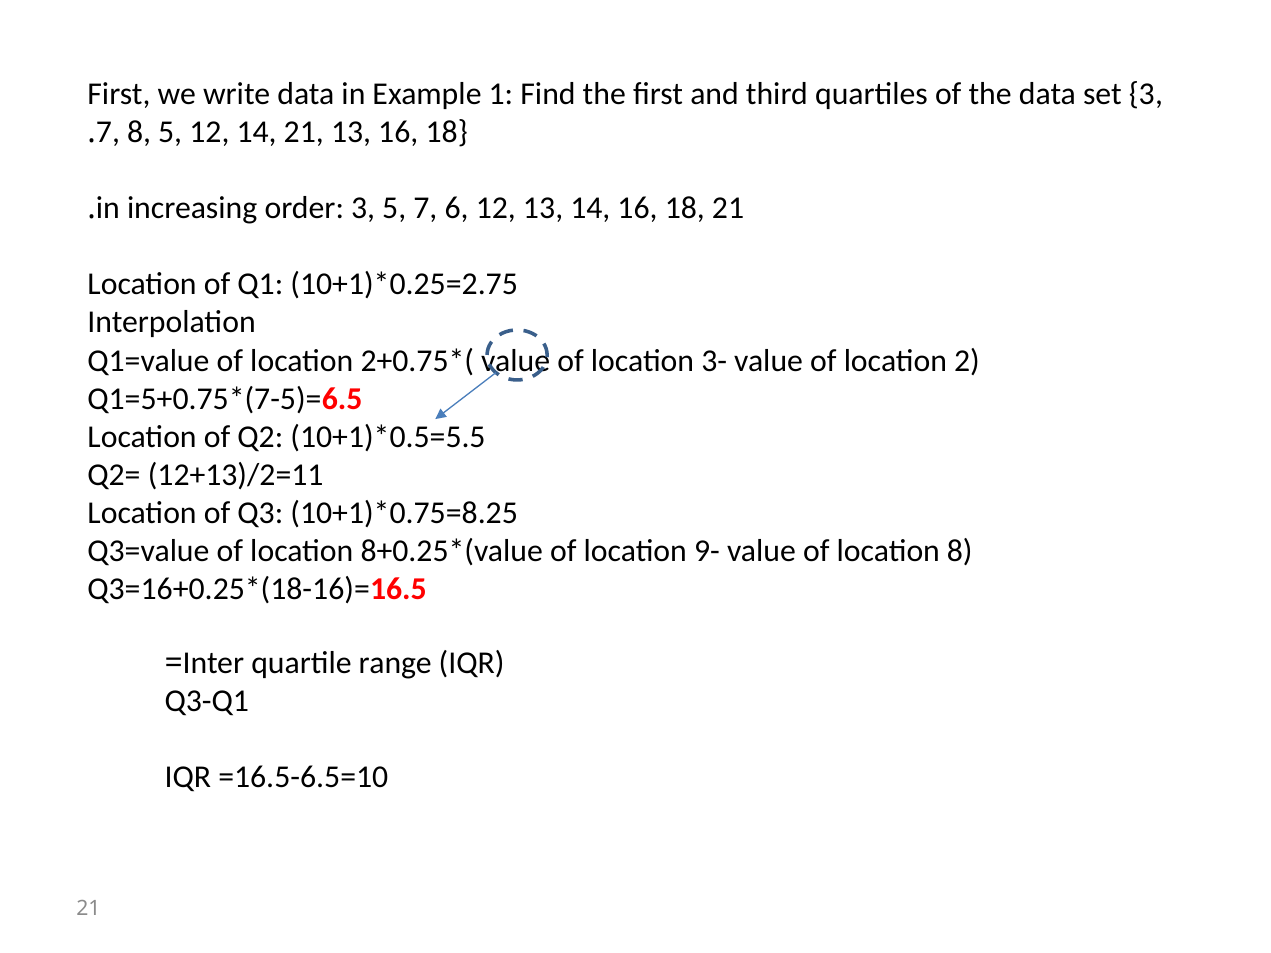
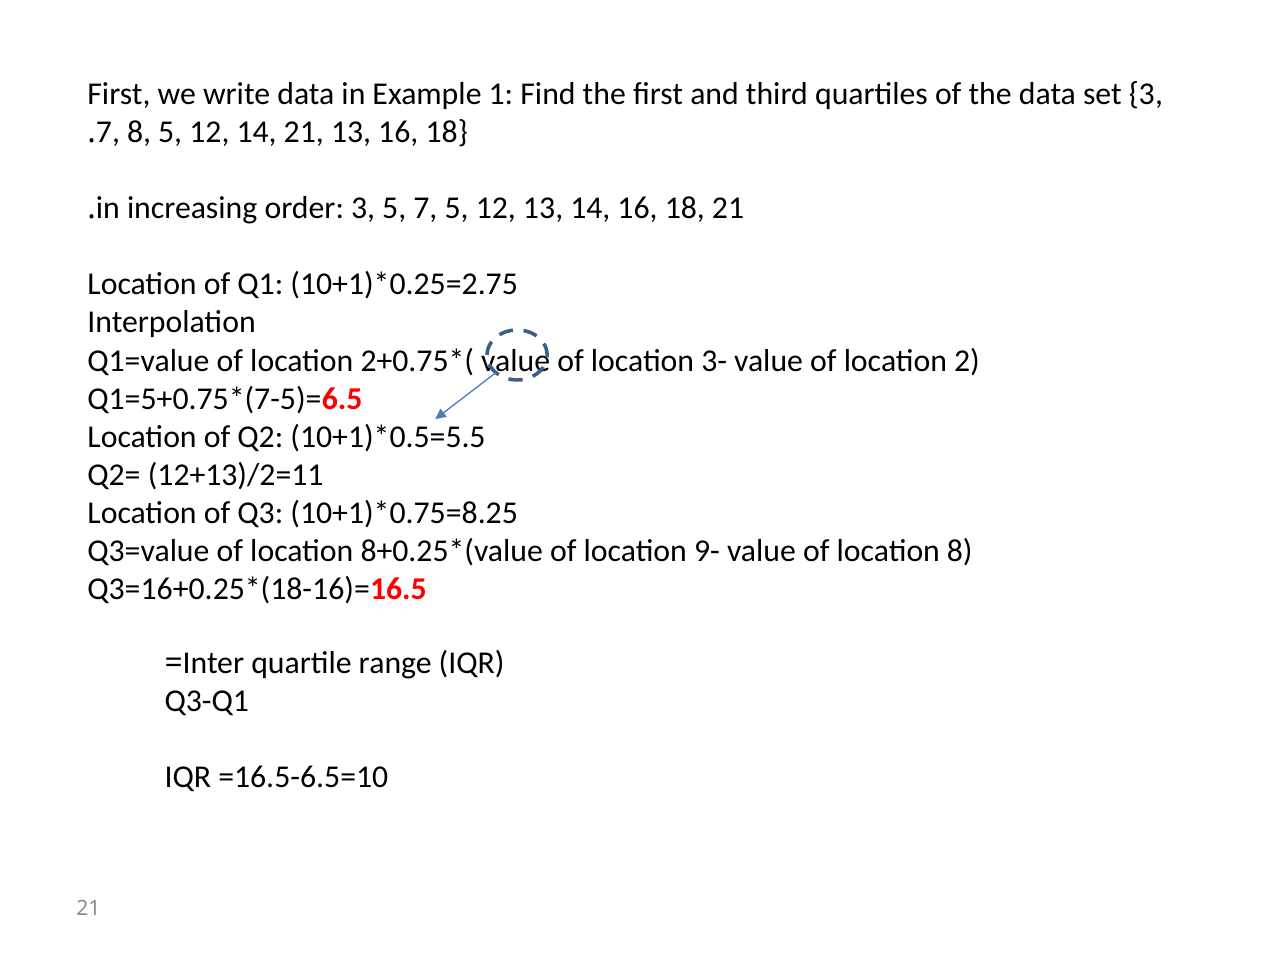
7 6: 6 -> 5
